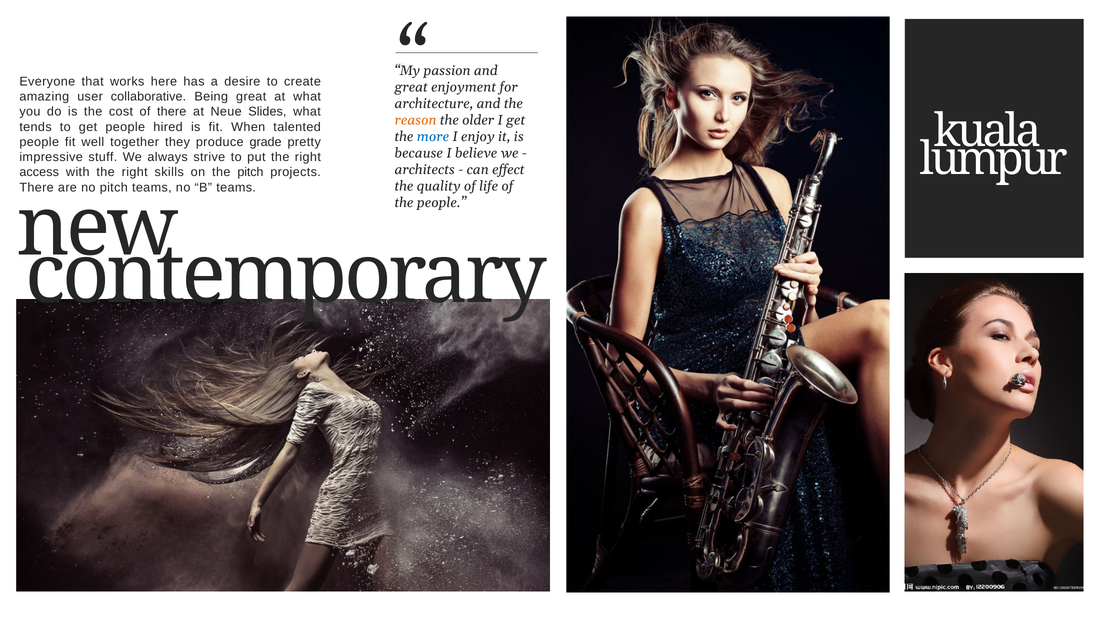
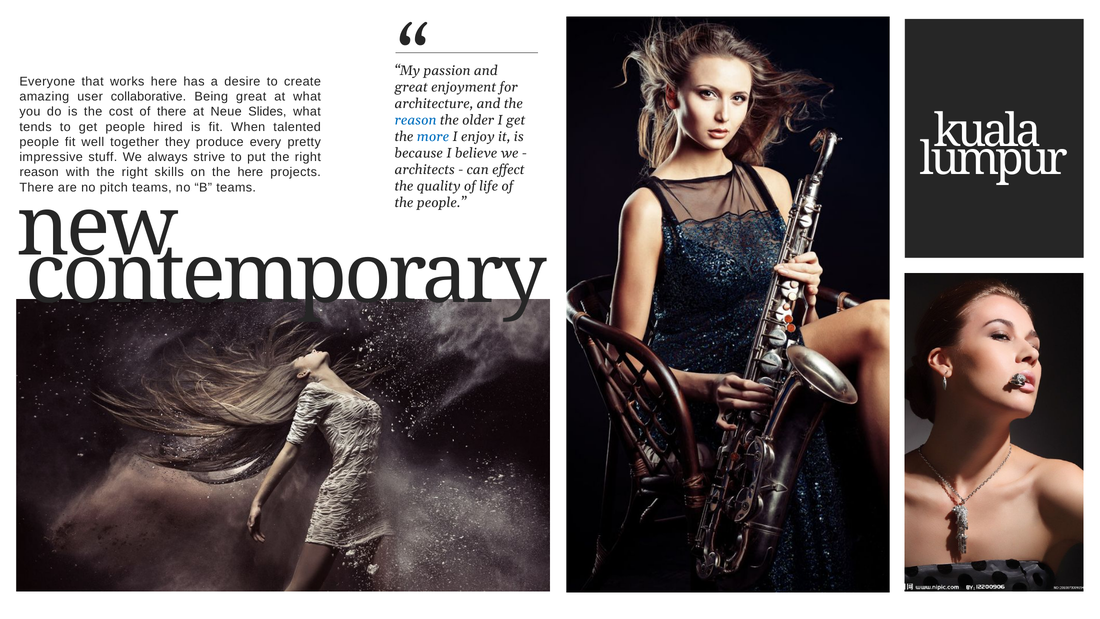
reason at (416, 120) colour: orange -> blue
grade: grade -> every
access at (39, 172): access -> reason
the pitch: pitch -> here
